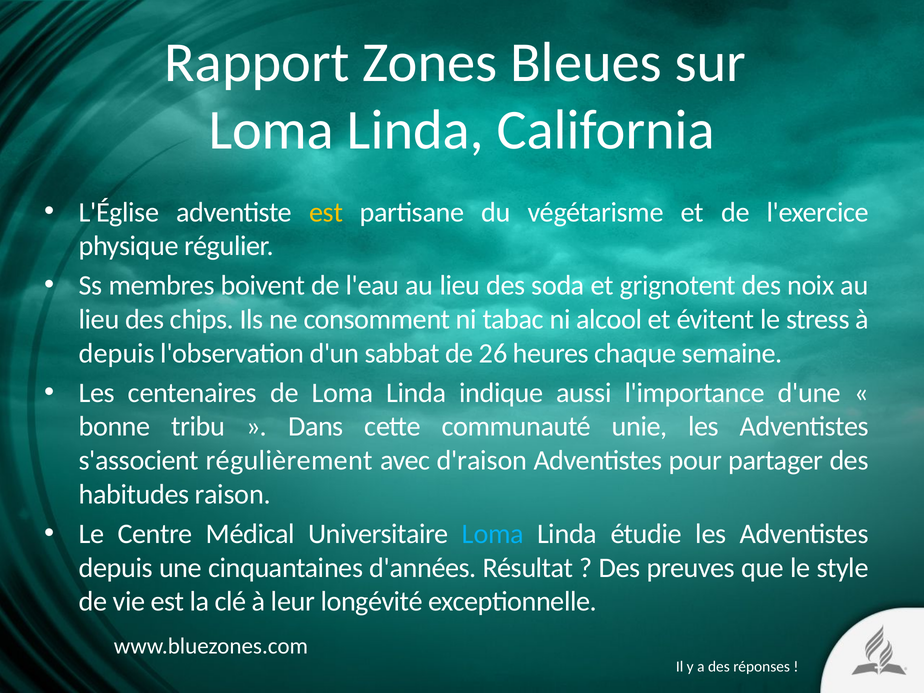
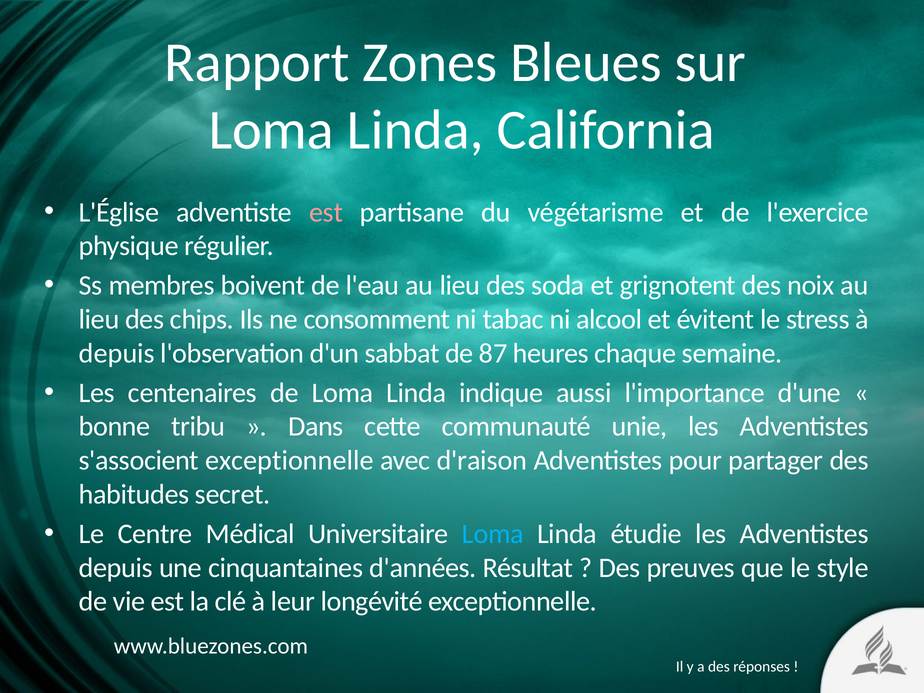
est at (326, 212) colour: yellow -> pink
26: 26 -> 87
s'associent régulièrement: régulièrement -> exceptionnelle
raison: raison -> secret
